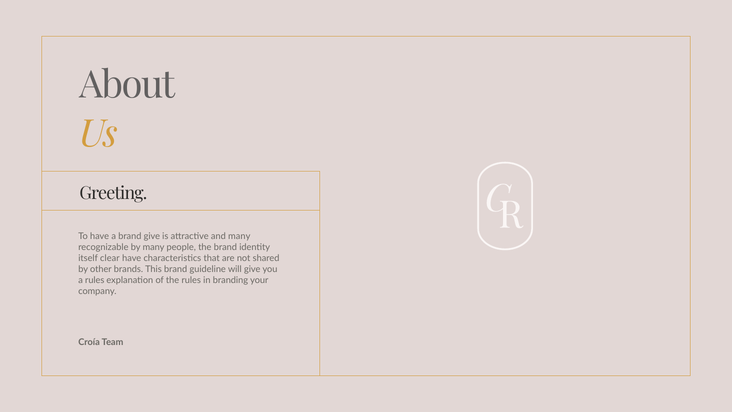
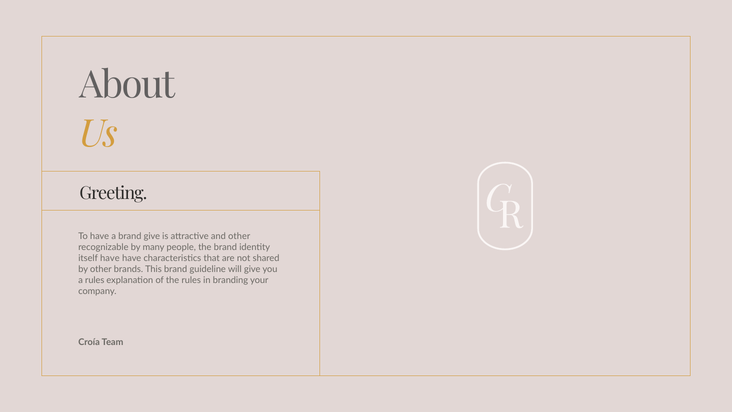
and many: many -> other
itself clear: clear -> have
